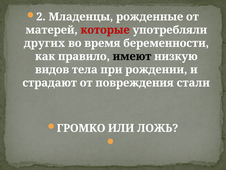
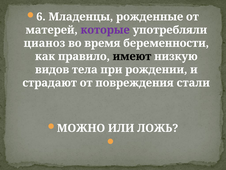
2: 2 -> 6
которые colour: red -> purple
других: других -> цианоз
ГРОМКО: ГРОМКО -> МОЖНО
